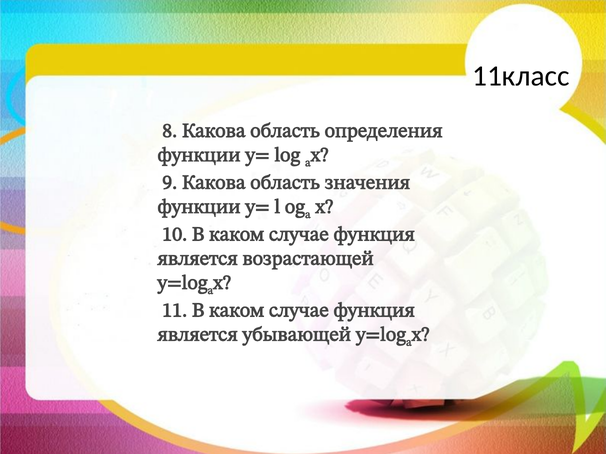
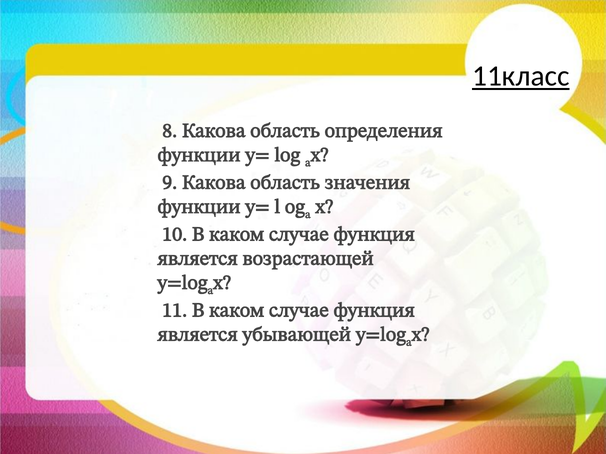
11класс underline: none -> present
